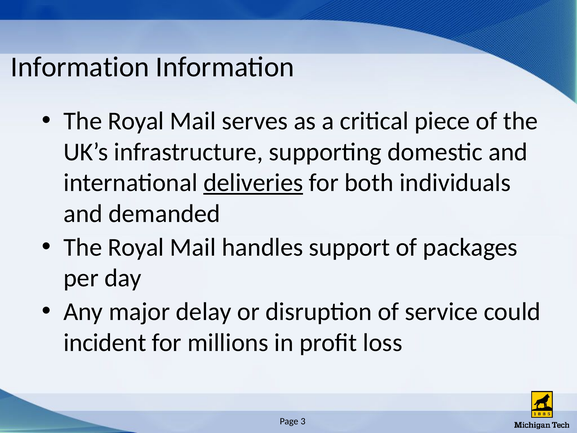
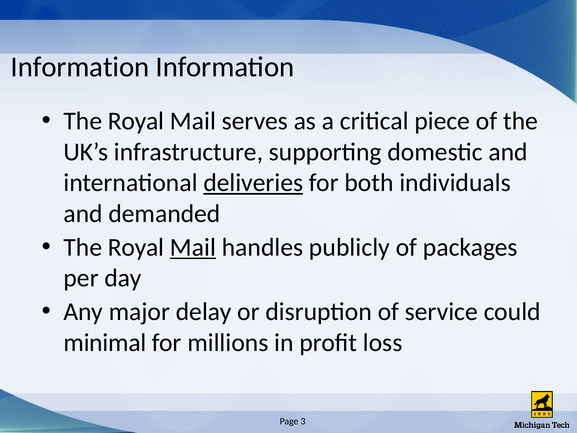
Mail at (193, 247) underline: none -> present
support: support -> publicly
incident: incident -> minimal
